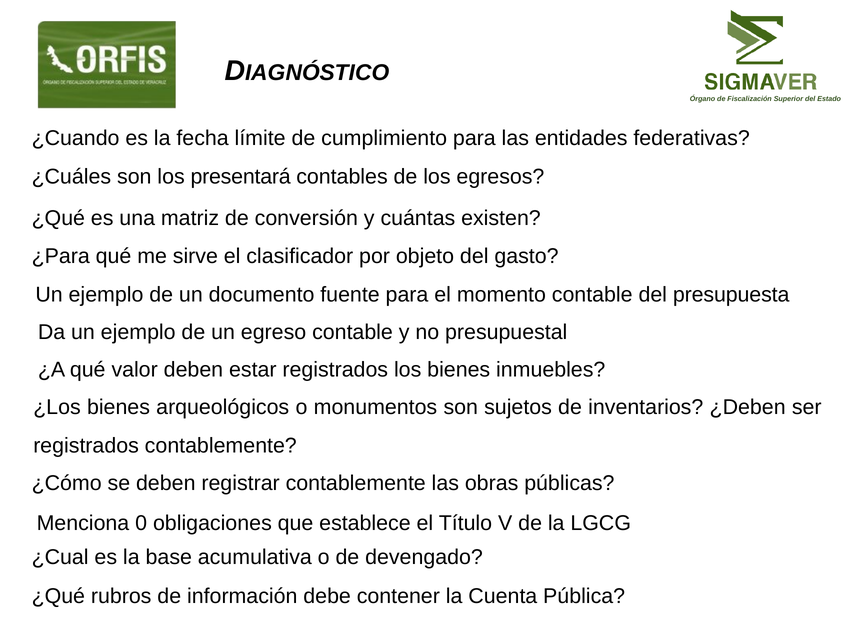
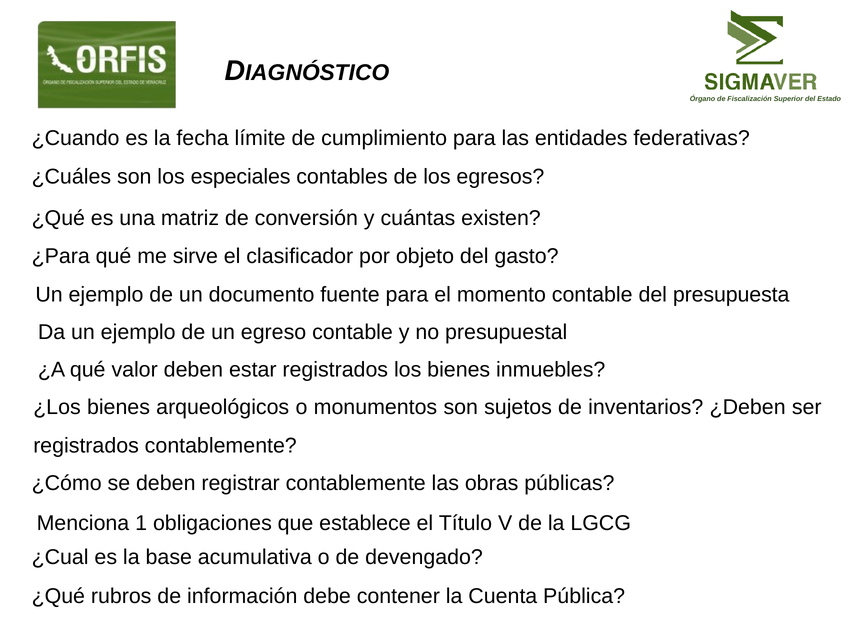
presentará: presentará -> especiales
0: 0 -> 1
